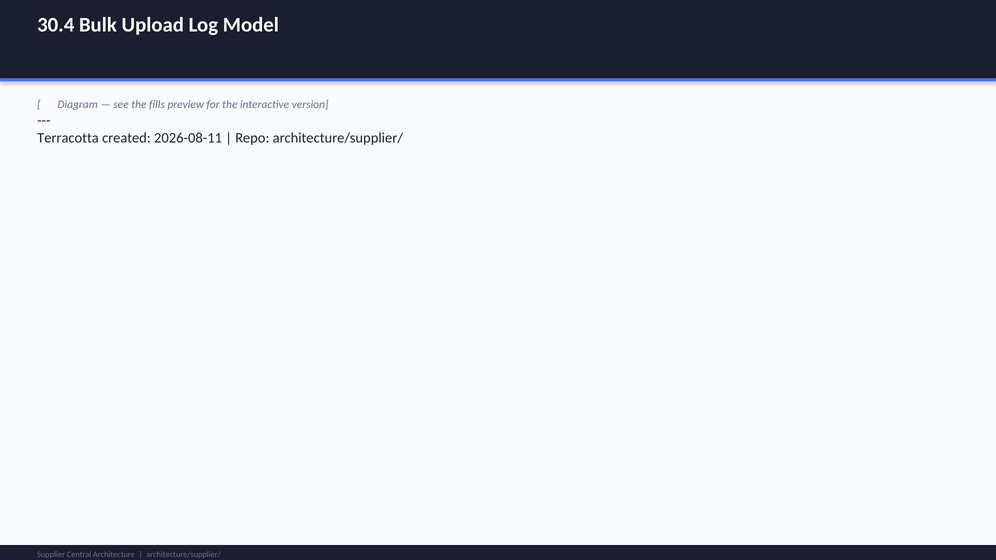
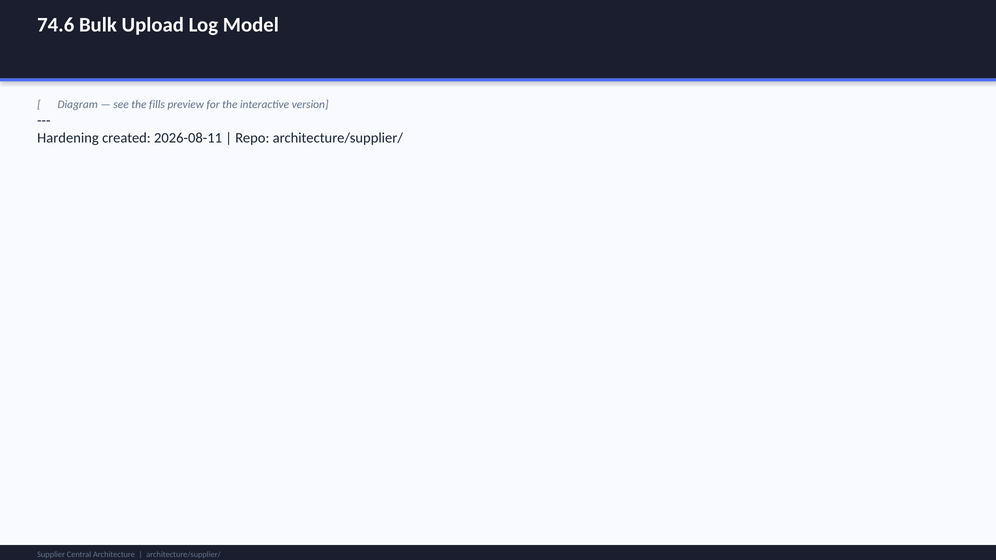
30.4: 30.4 -> 74.6
Terracotta: Terracotta -> Hardening
